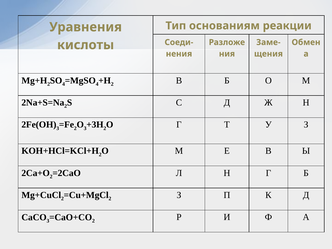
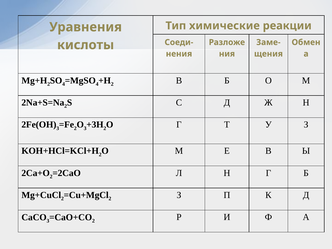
основаниям: основаниям -> химические
